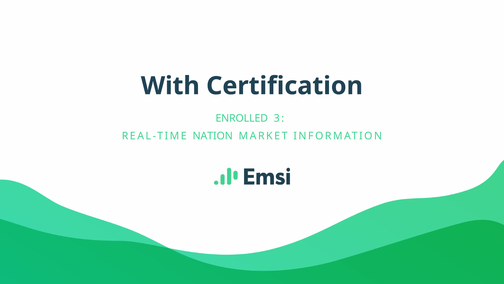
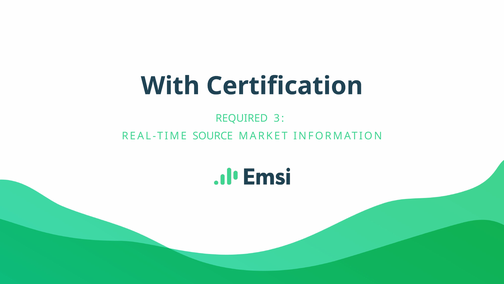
ENROLLED: ENROLLED -> REQUIRED
NATION: NATION -> SOURCE
